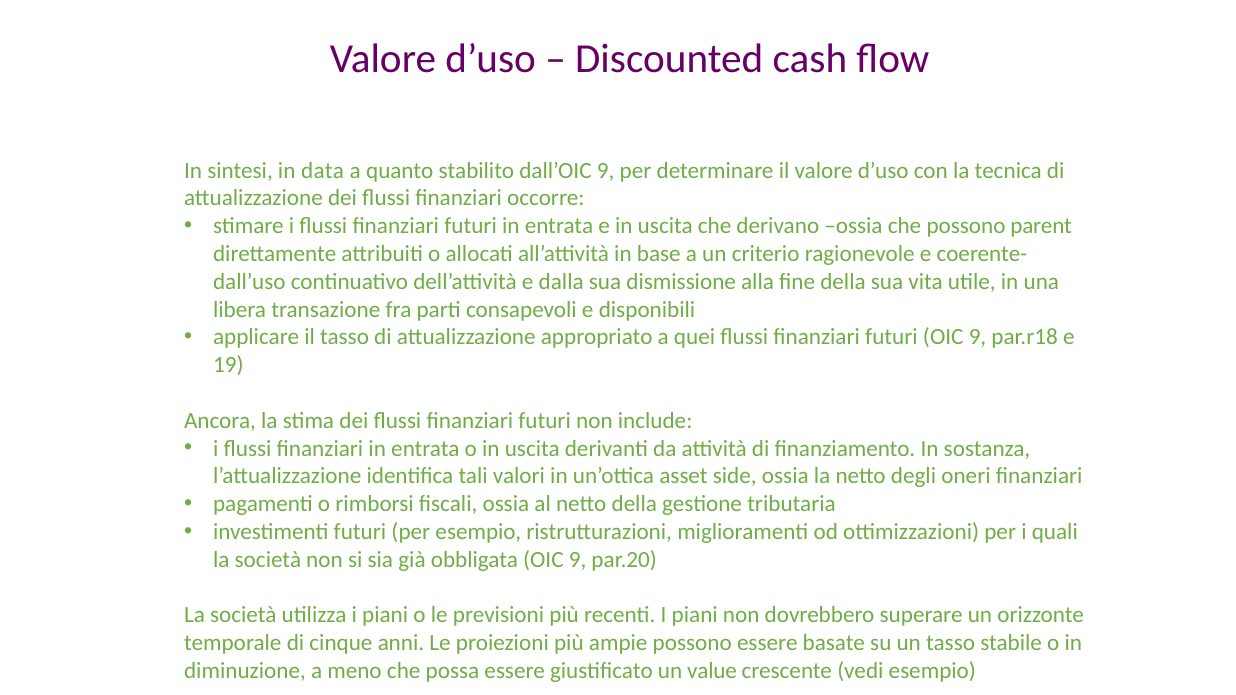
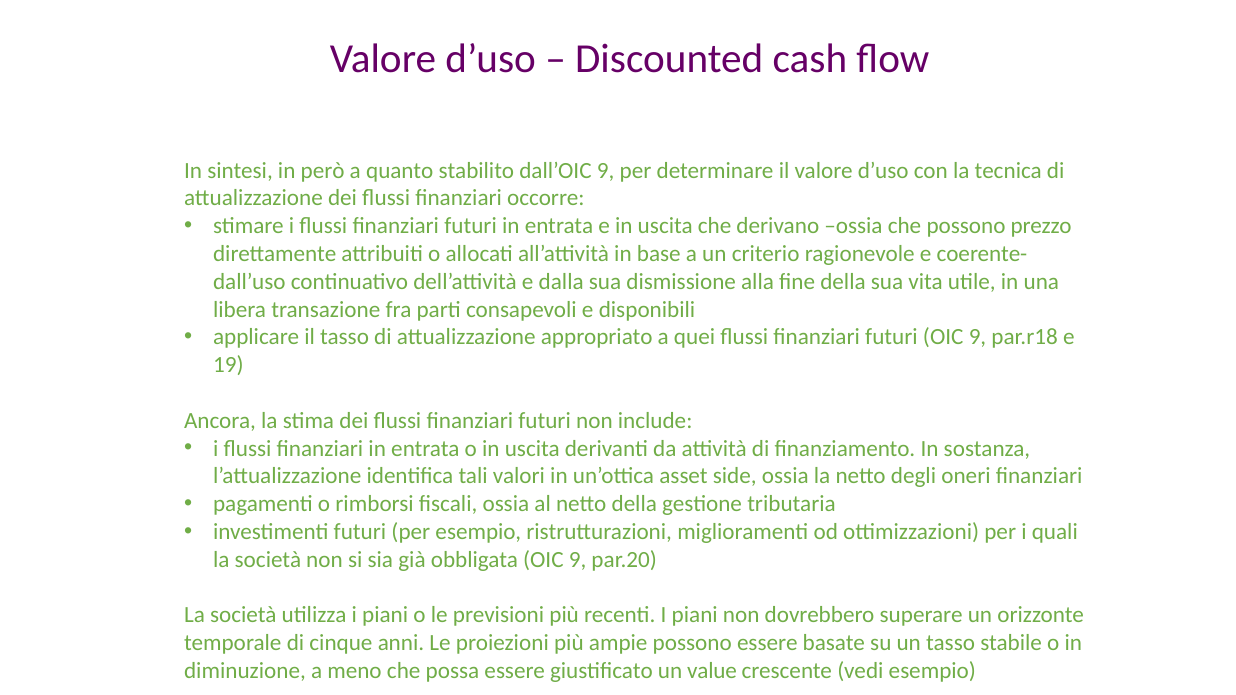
data: data -> però
parent: parent -> prezzo
